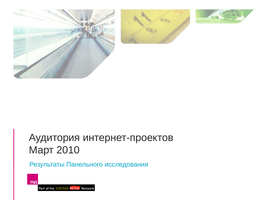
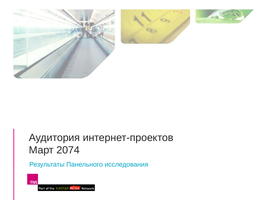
2010: 2010 -> 2074
